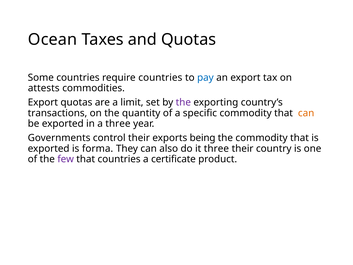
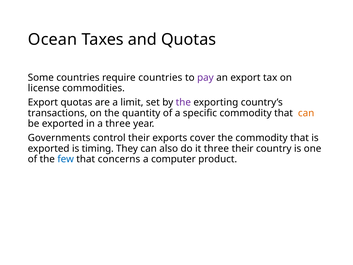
pay colour: blue -> purple
attests: attests -> license
being: being -> cover
forma: forma -> timing
few colour: purple -> blue
that countries: countries -> concerns
certificate: certificate -> computer
